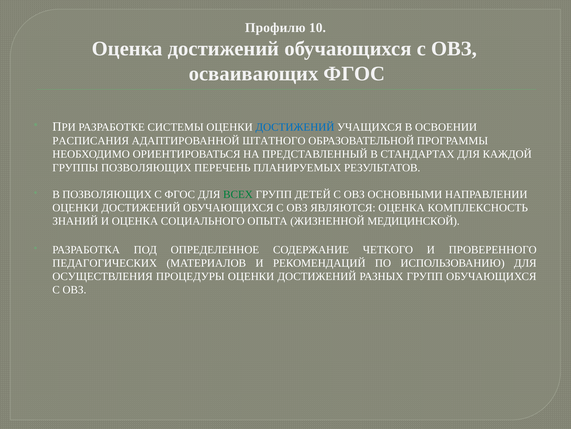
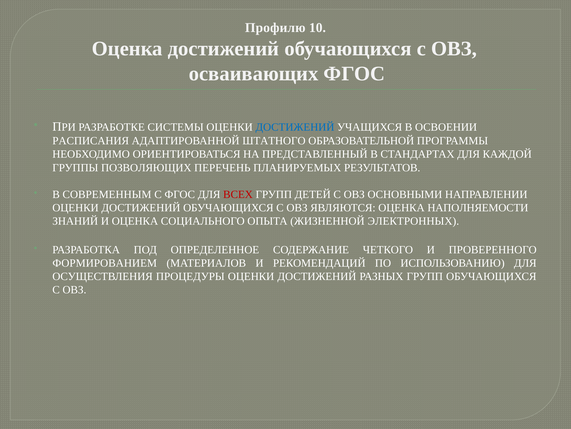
В ПОЗВОЛЯЮЩИХ: ПОЗВОЛЯЮЩИХ -> СОВРЕМЕННЫМ
ВСЕХ colour: green -> red
КОМПЛЕКСНОСТЬ: КОМПЛЕКСНОСТЬ -> НАПОЛНЯЕМОСТИ
МЕДИЦИНСКОЙ: МЕДИЦИНСКОЙ -> ЭЛЕКТРОННЫХ
ПЕДАГОГИЧЕСКИХ: ПЕДАГОГИЧЕСКИХ -> ФОРМИРОВАНИЕМ
